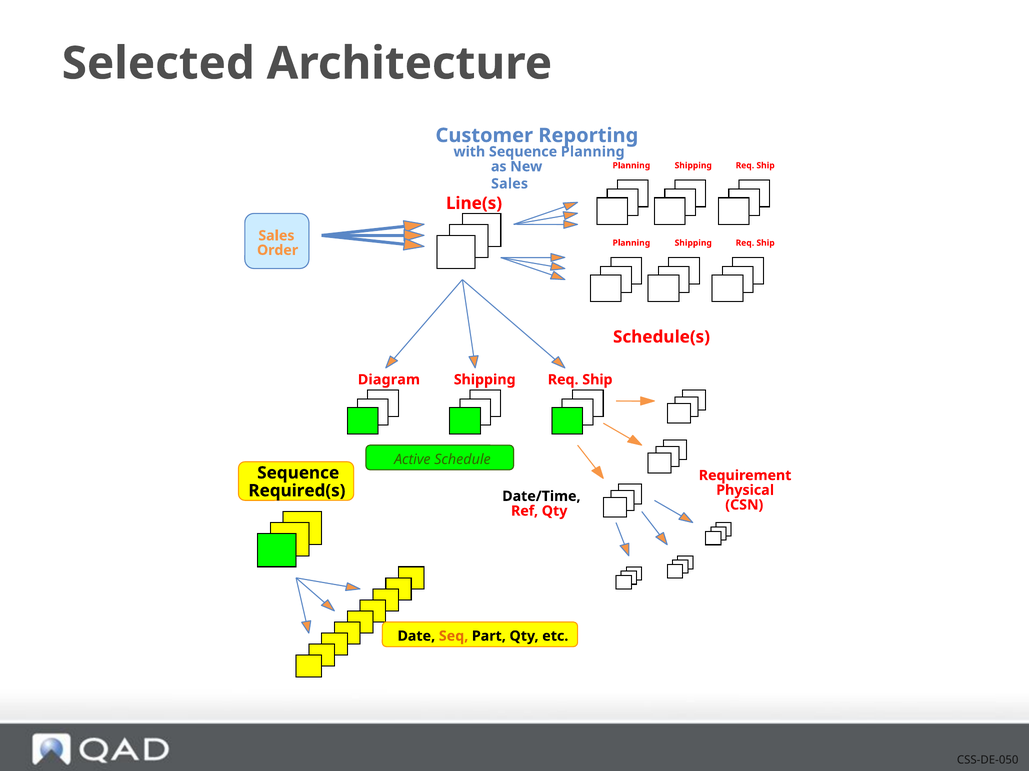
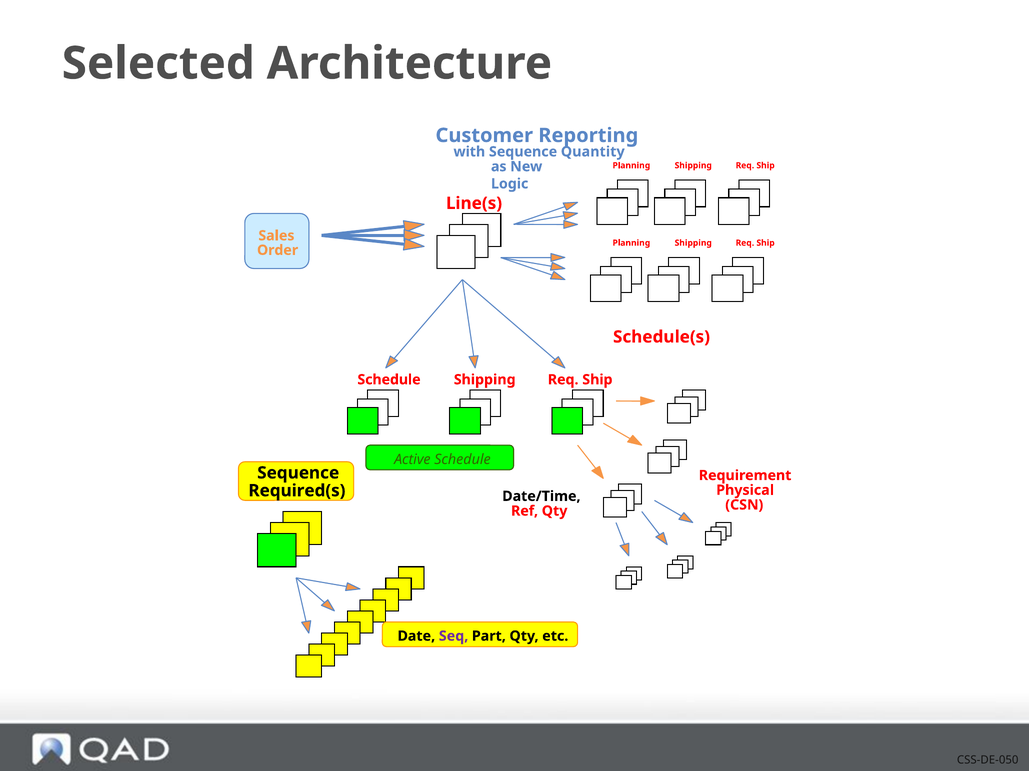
Sequence Planning: Planning -> Quantity
Sales at (510, 184): Sales -> Logic
Diagram at (389, 380): Diagram -> Schedule
Seq colour: orange -> purple
